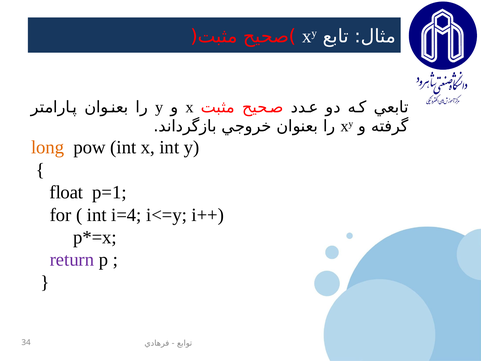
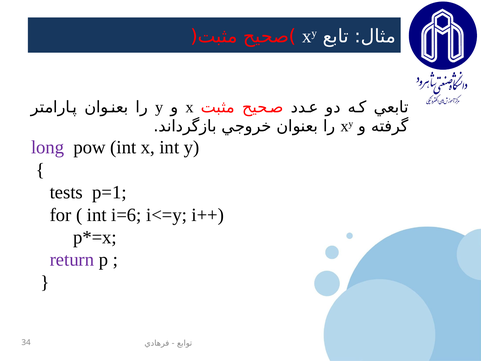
long colour: orange -> purple
float: float -> tests
i=4: i=4 -> i=6
